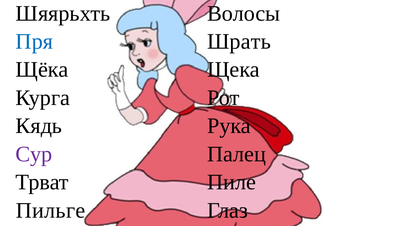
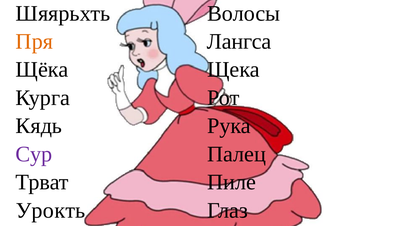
Пря colour: blue -> orange
Шрать: Шрать -> Лангса
Пильге: Пильге -> Урокть
